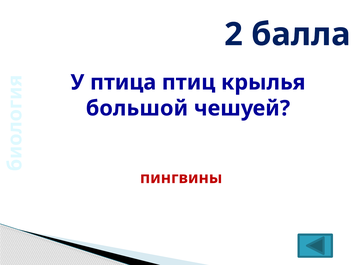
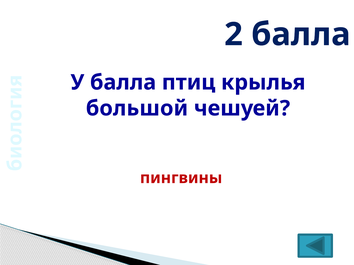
У птица: птица -> балла
